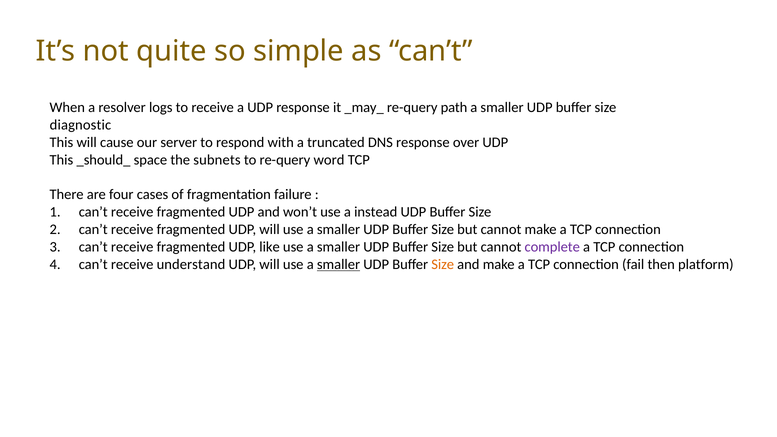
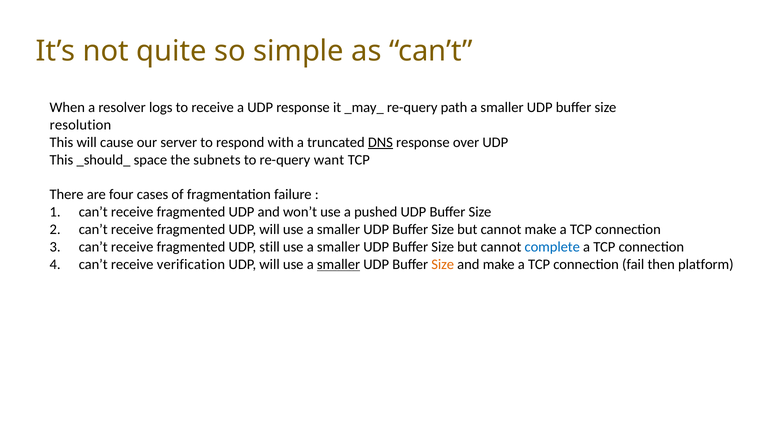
diagnostic: diagnostic -> resolution
DNS underline: none -> present
word: word -> want
instead: instead -> pushed
like: like -> still
complete colour: purple -> blue
understand: understand -> verification
